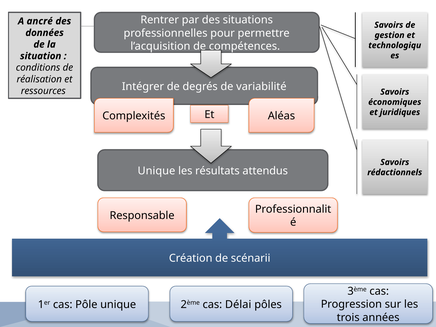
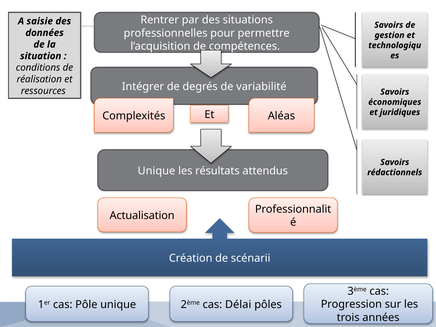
ancré: ancré -> saisie
Responsable: Responsable -> Actualisation
